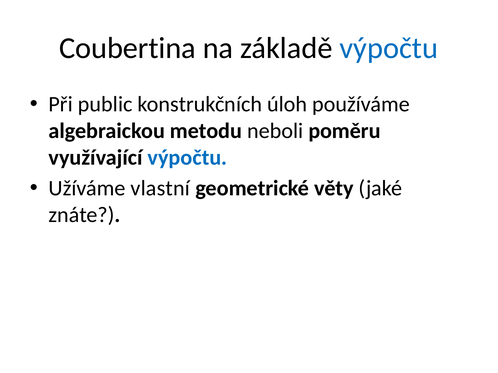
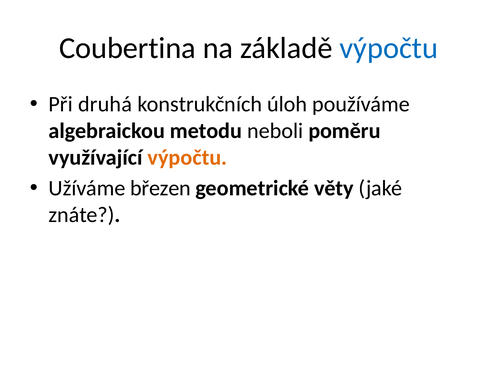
public: public -> druhá
výpočtu at (187, 158) colour: blue -> orange
vlastní: vlastní -> březen
